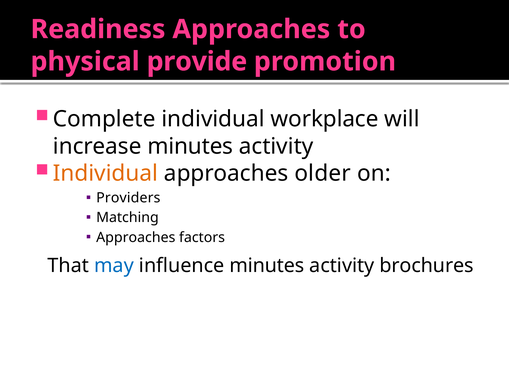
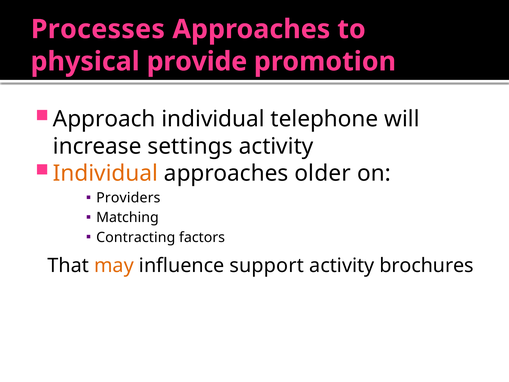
Readiness: Readiness -> Processes
Complete: Complete -> Approach
workplace: workplace -> telephone
increase minutes: minutes -> settings
Approaches at (136, 237): Approaches -> Contracting
may colour: blue -> orange
influence minutes: minutes -> support
